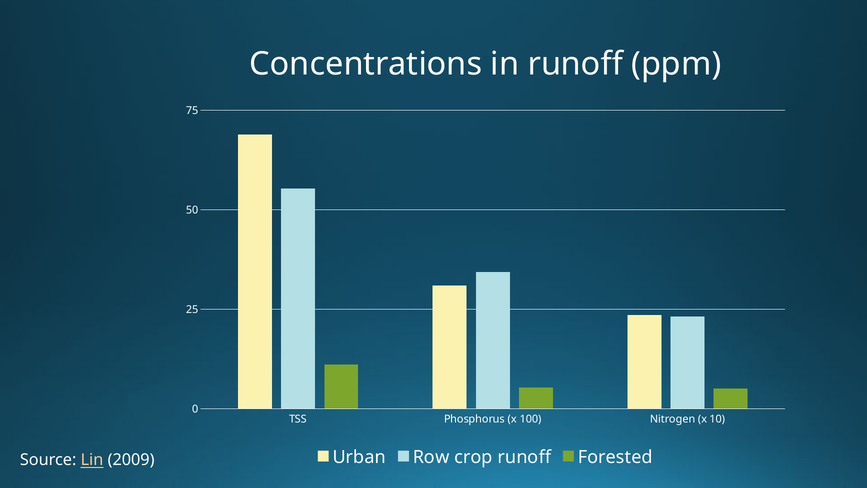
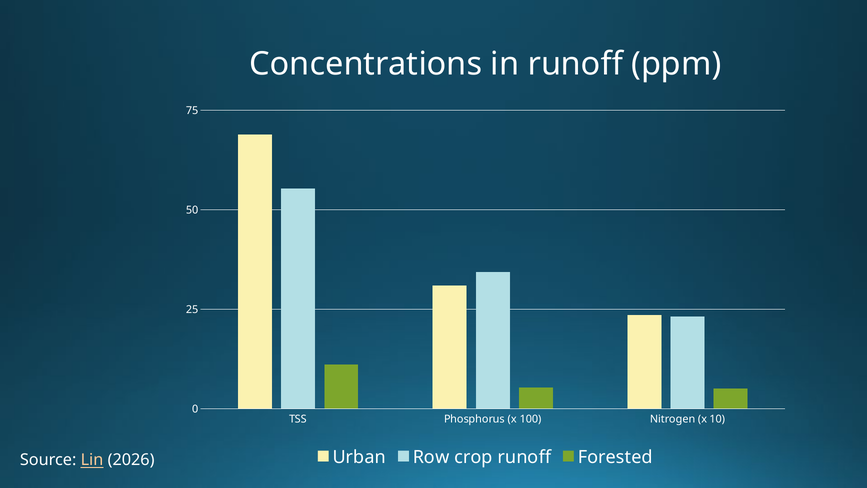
2009: 2009 -> 2026
